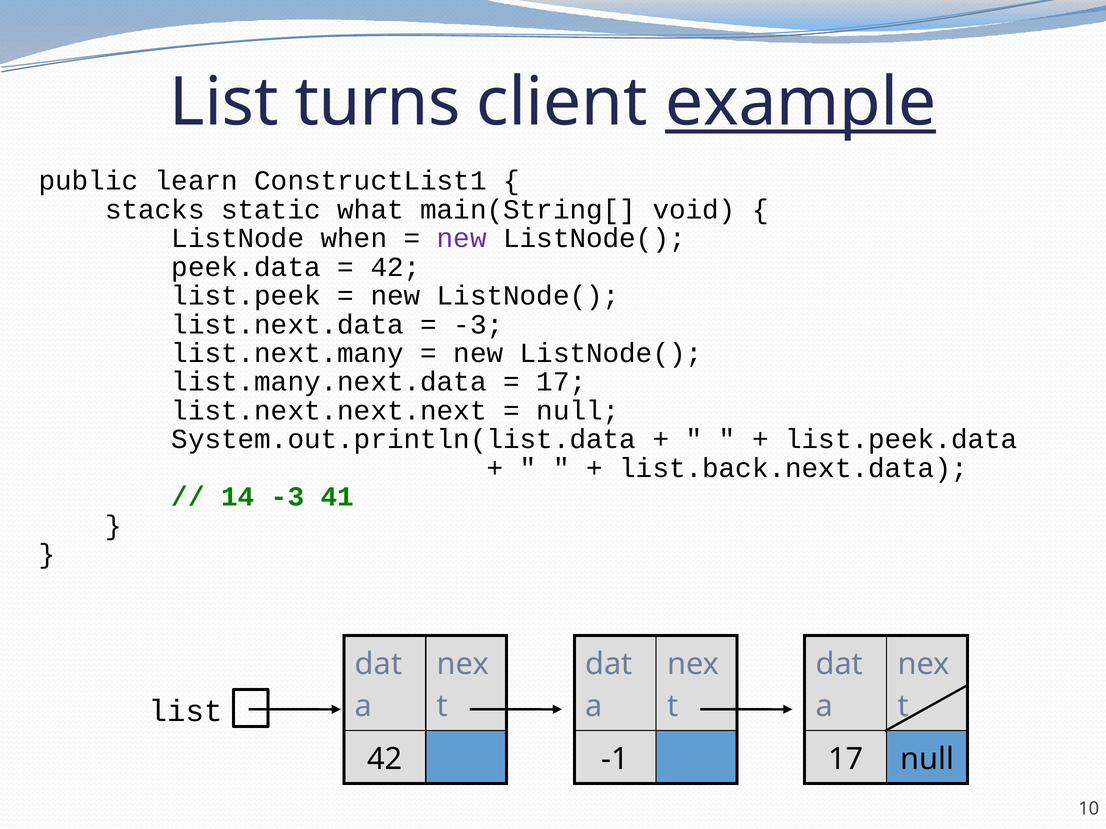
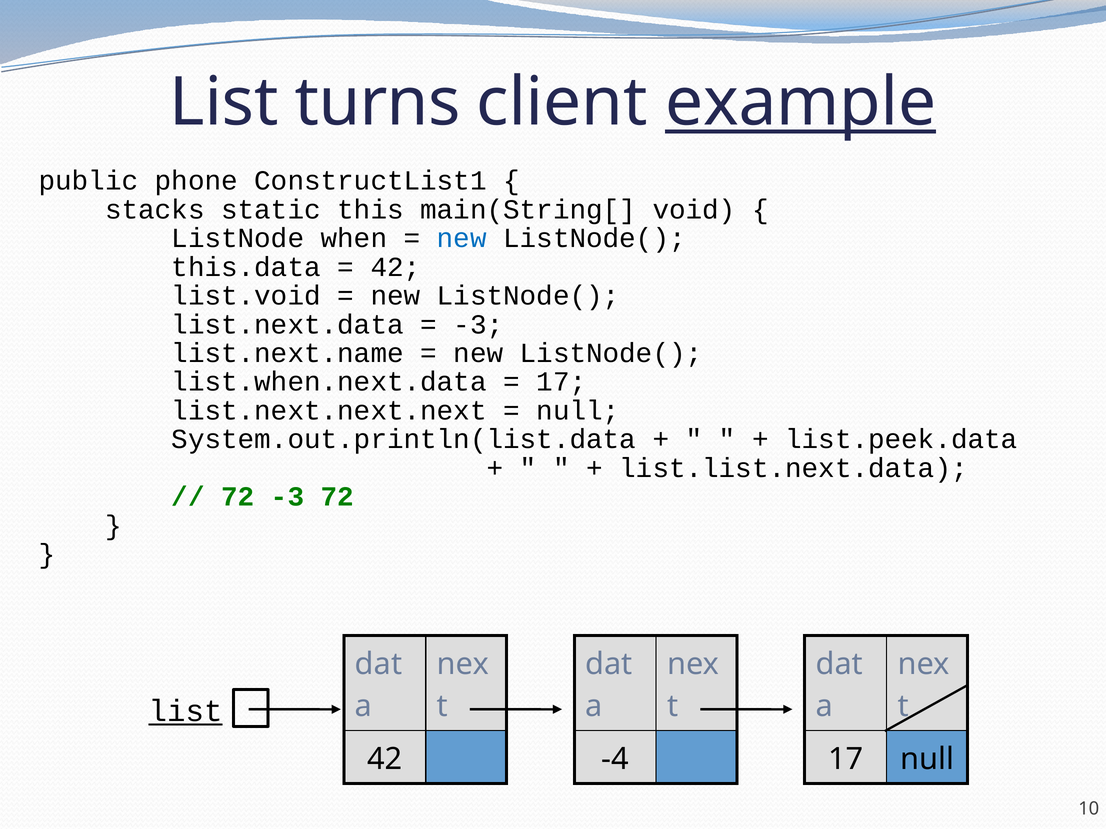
learn: learn -> phone
what: what -> this
new at (462, 238) colour: purple -> blue
peek.data: peek.data -> this.data
list.peek: list.peek -> list.void
list.next.many: list.next.many -> list.next.name
list.many.next.data: list.many.next.data -> list.when.next.data
list.back.next.data: list.back.next.data -> list.list.next.data
14 at (238, 497): 14 -> 72
-3 41: 41 -> 72
list at (186, 712) underline: none -> present
-1: -1 -> -4
